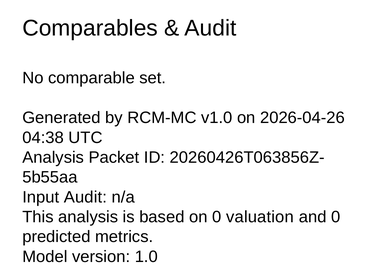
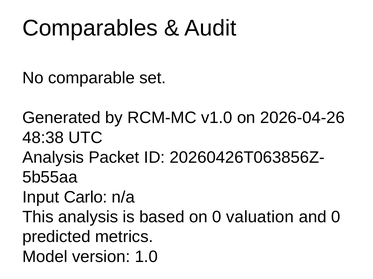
04:38: 04:38 -> 48:38
Input Audit: Audit -> Carlo
